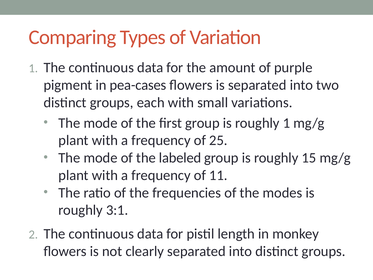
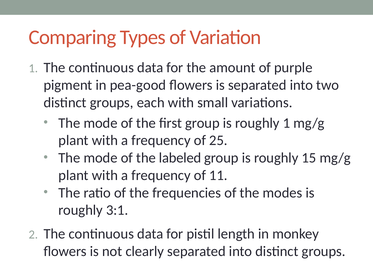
pea-cases: pea-cases -> pea-good
